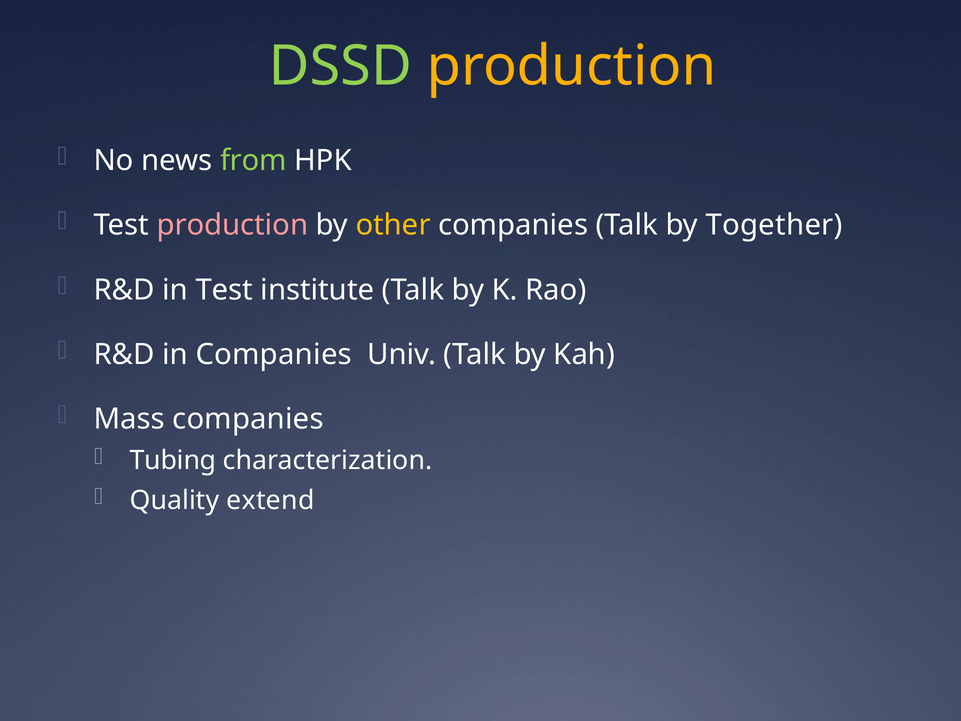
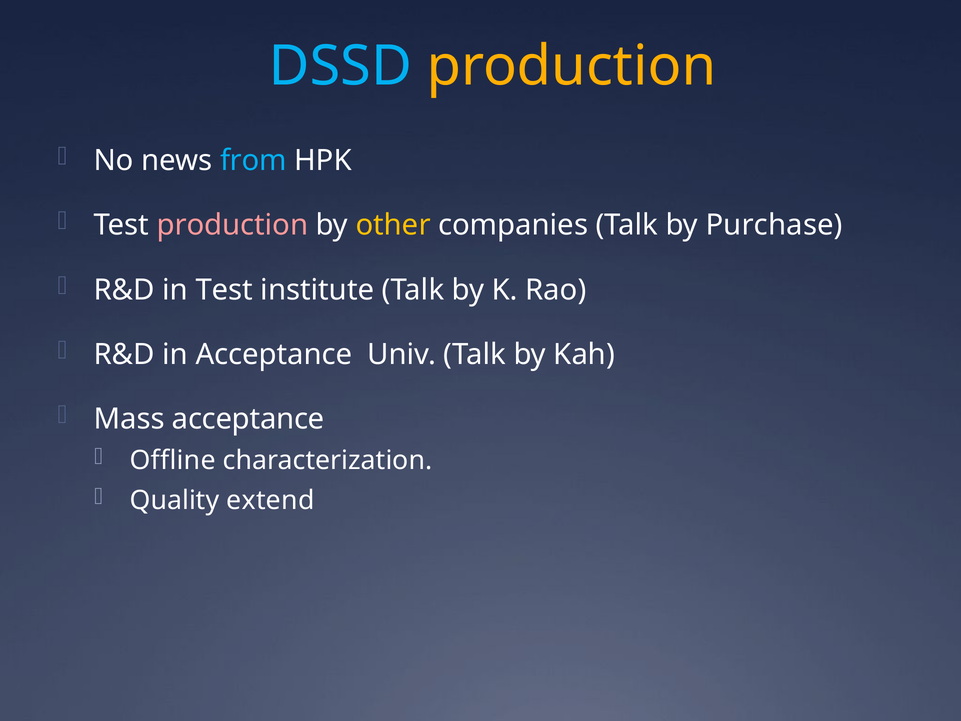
DSSD colour: light green -> light blue
from colour: light green -> light blue
Together: Together -> Purchase
in Companies: Companies -> Acceptance
Mass companies: companies -> acceptance
Tubing: Tubing -> Offline
